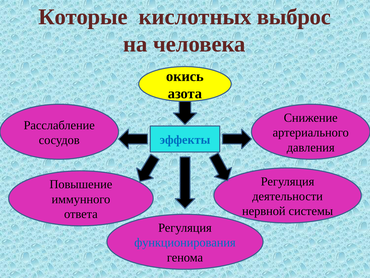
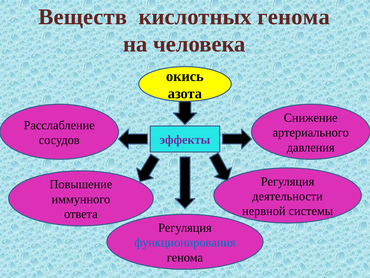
Которые: Которые -> Веществ
кислотных выброс: выброс -> генома
эффекты colour: blue -> purple
